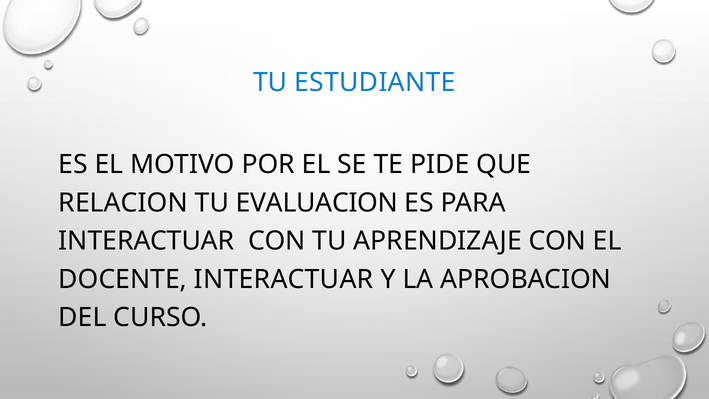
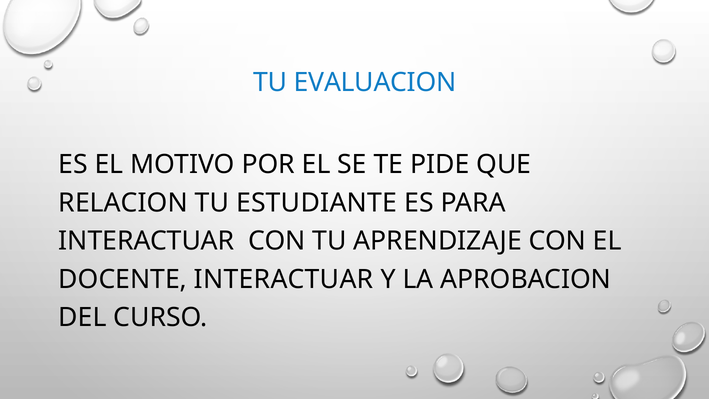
ESTUDIANTE: ESTUDIANTE -> EVALUACION
EVALUACION: EVALUACION -> ESTUDIANTE
